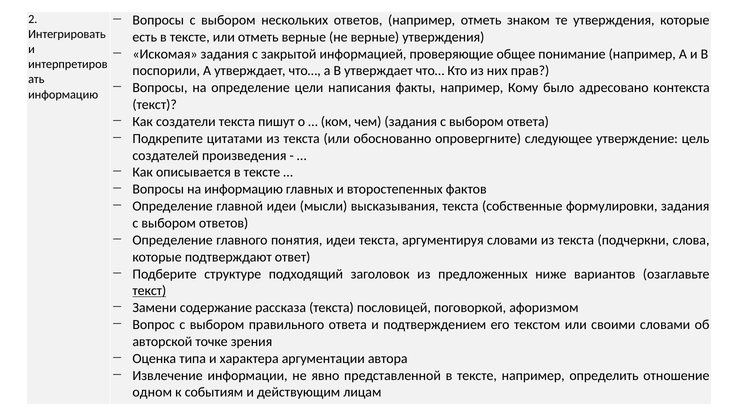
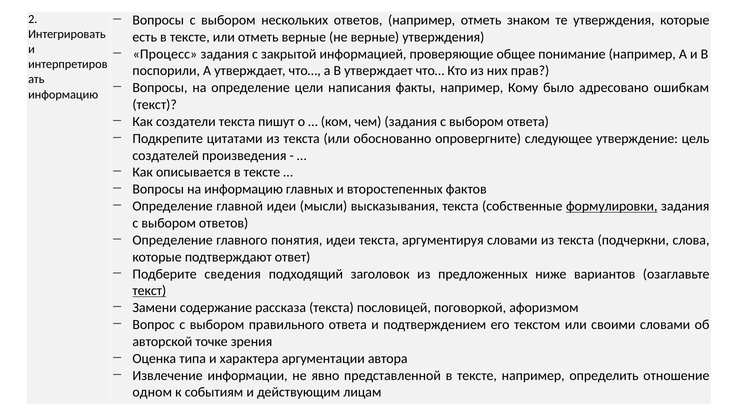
Искомая: Искомая -> Процесс
контекста: контекста -> ошибкам
формулировки underline: none -> present
структуре: структуре -> сведения
